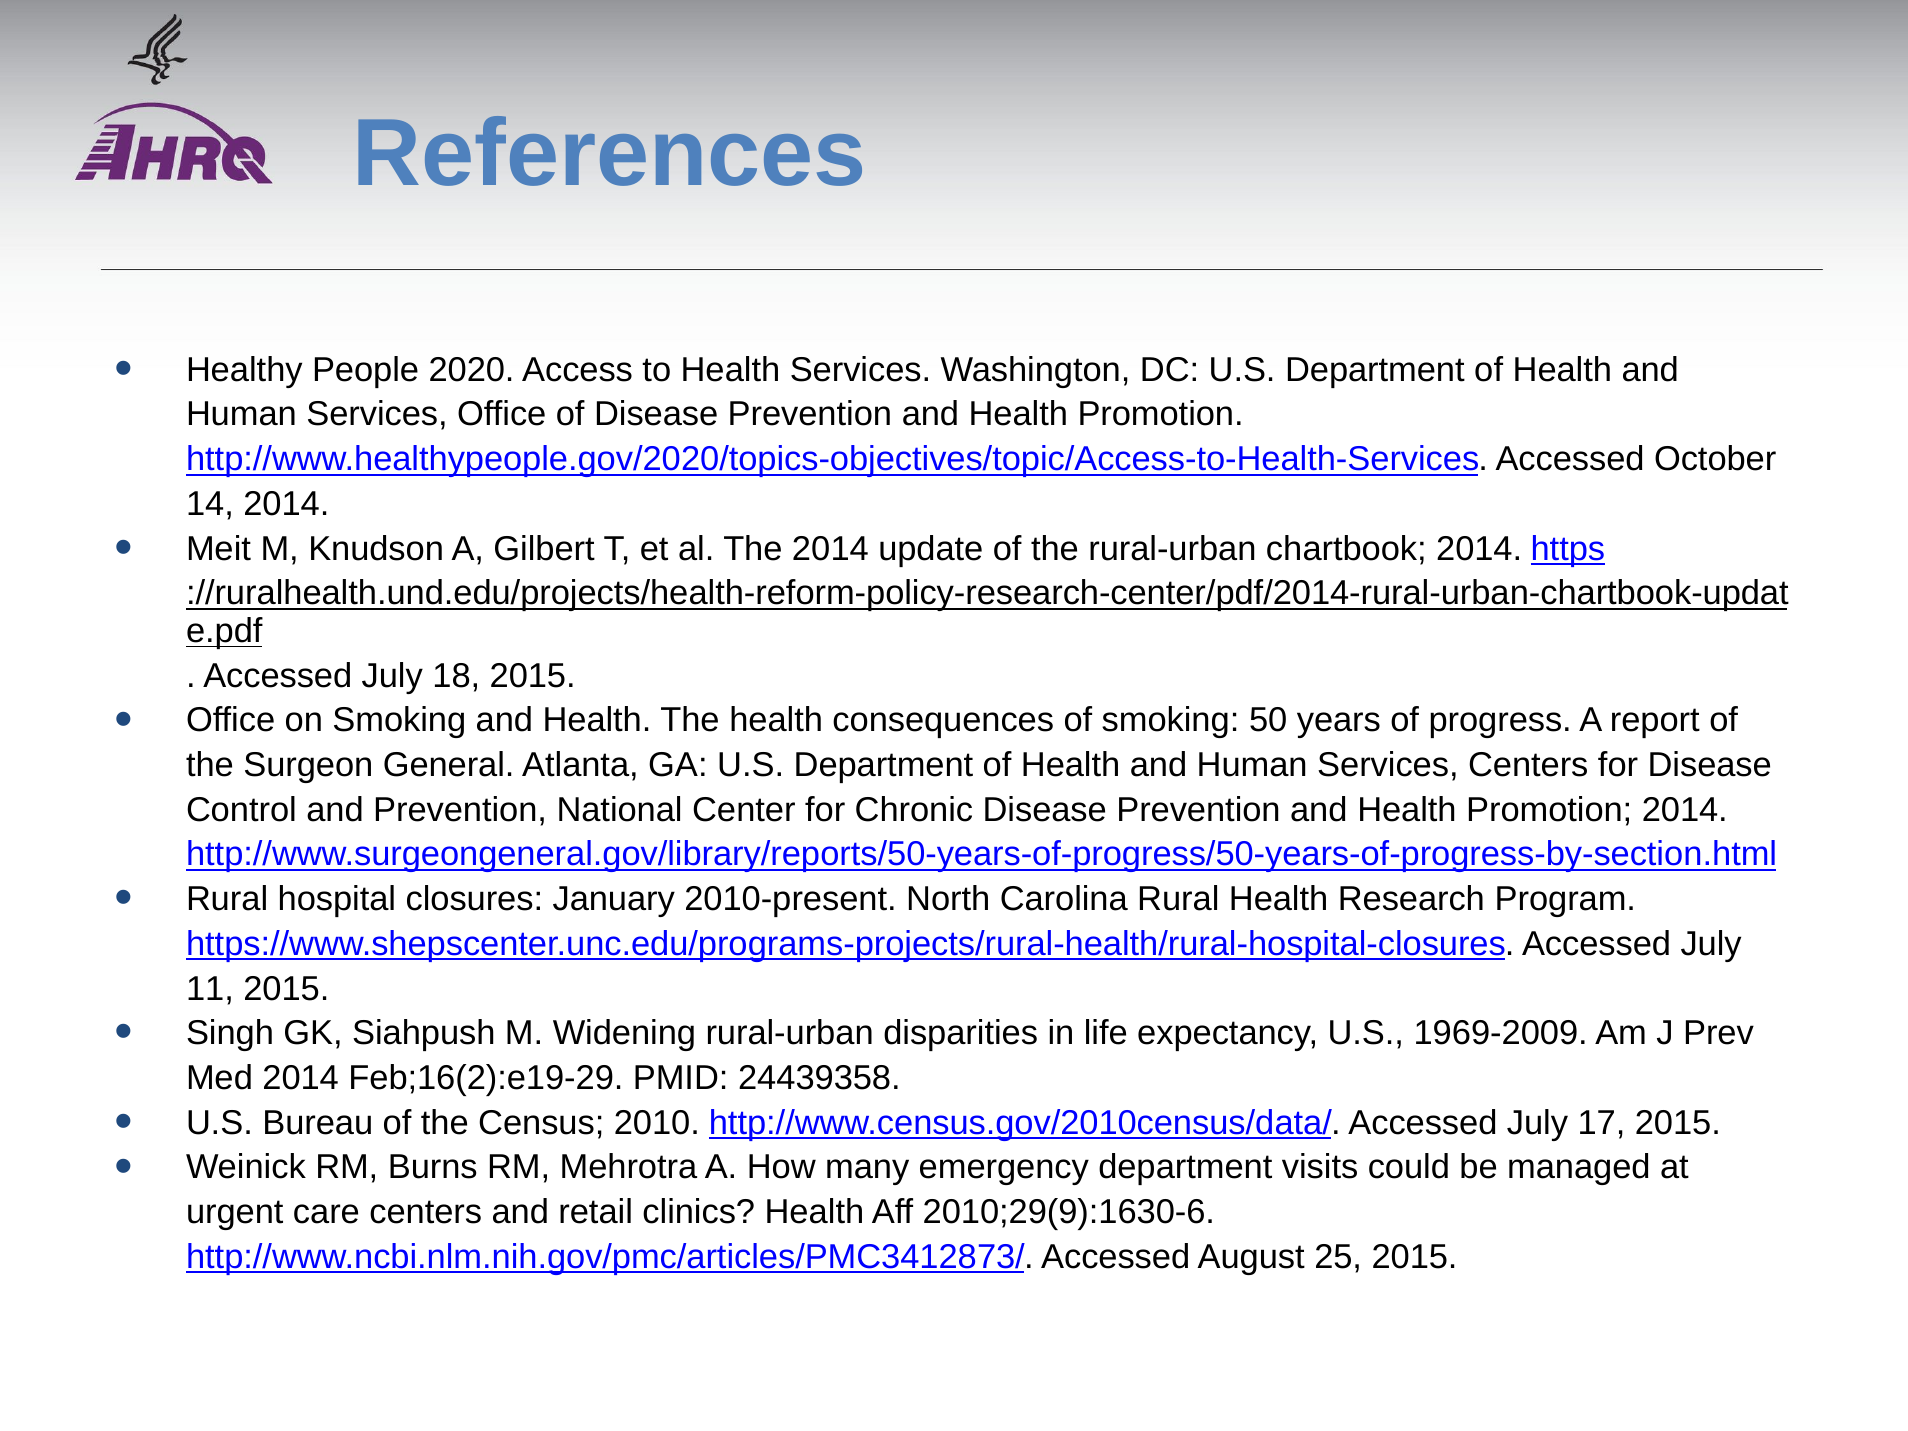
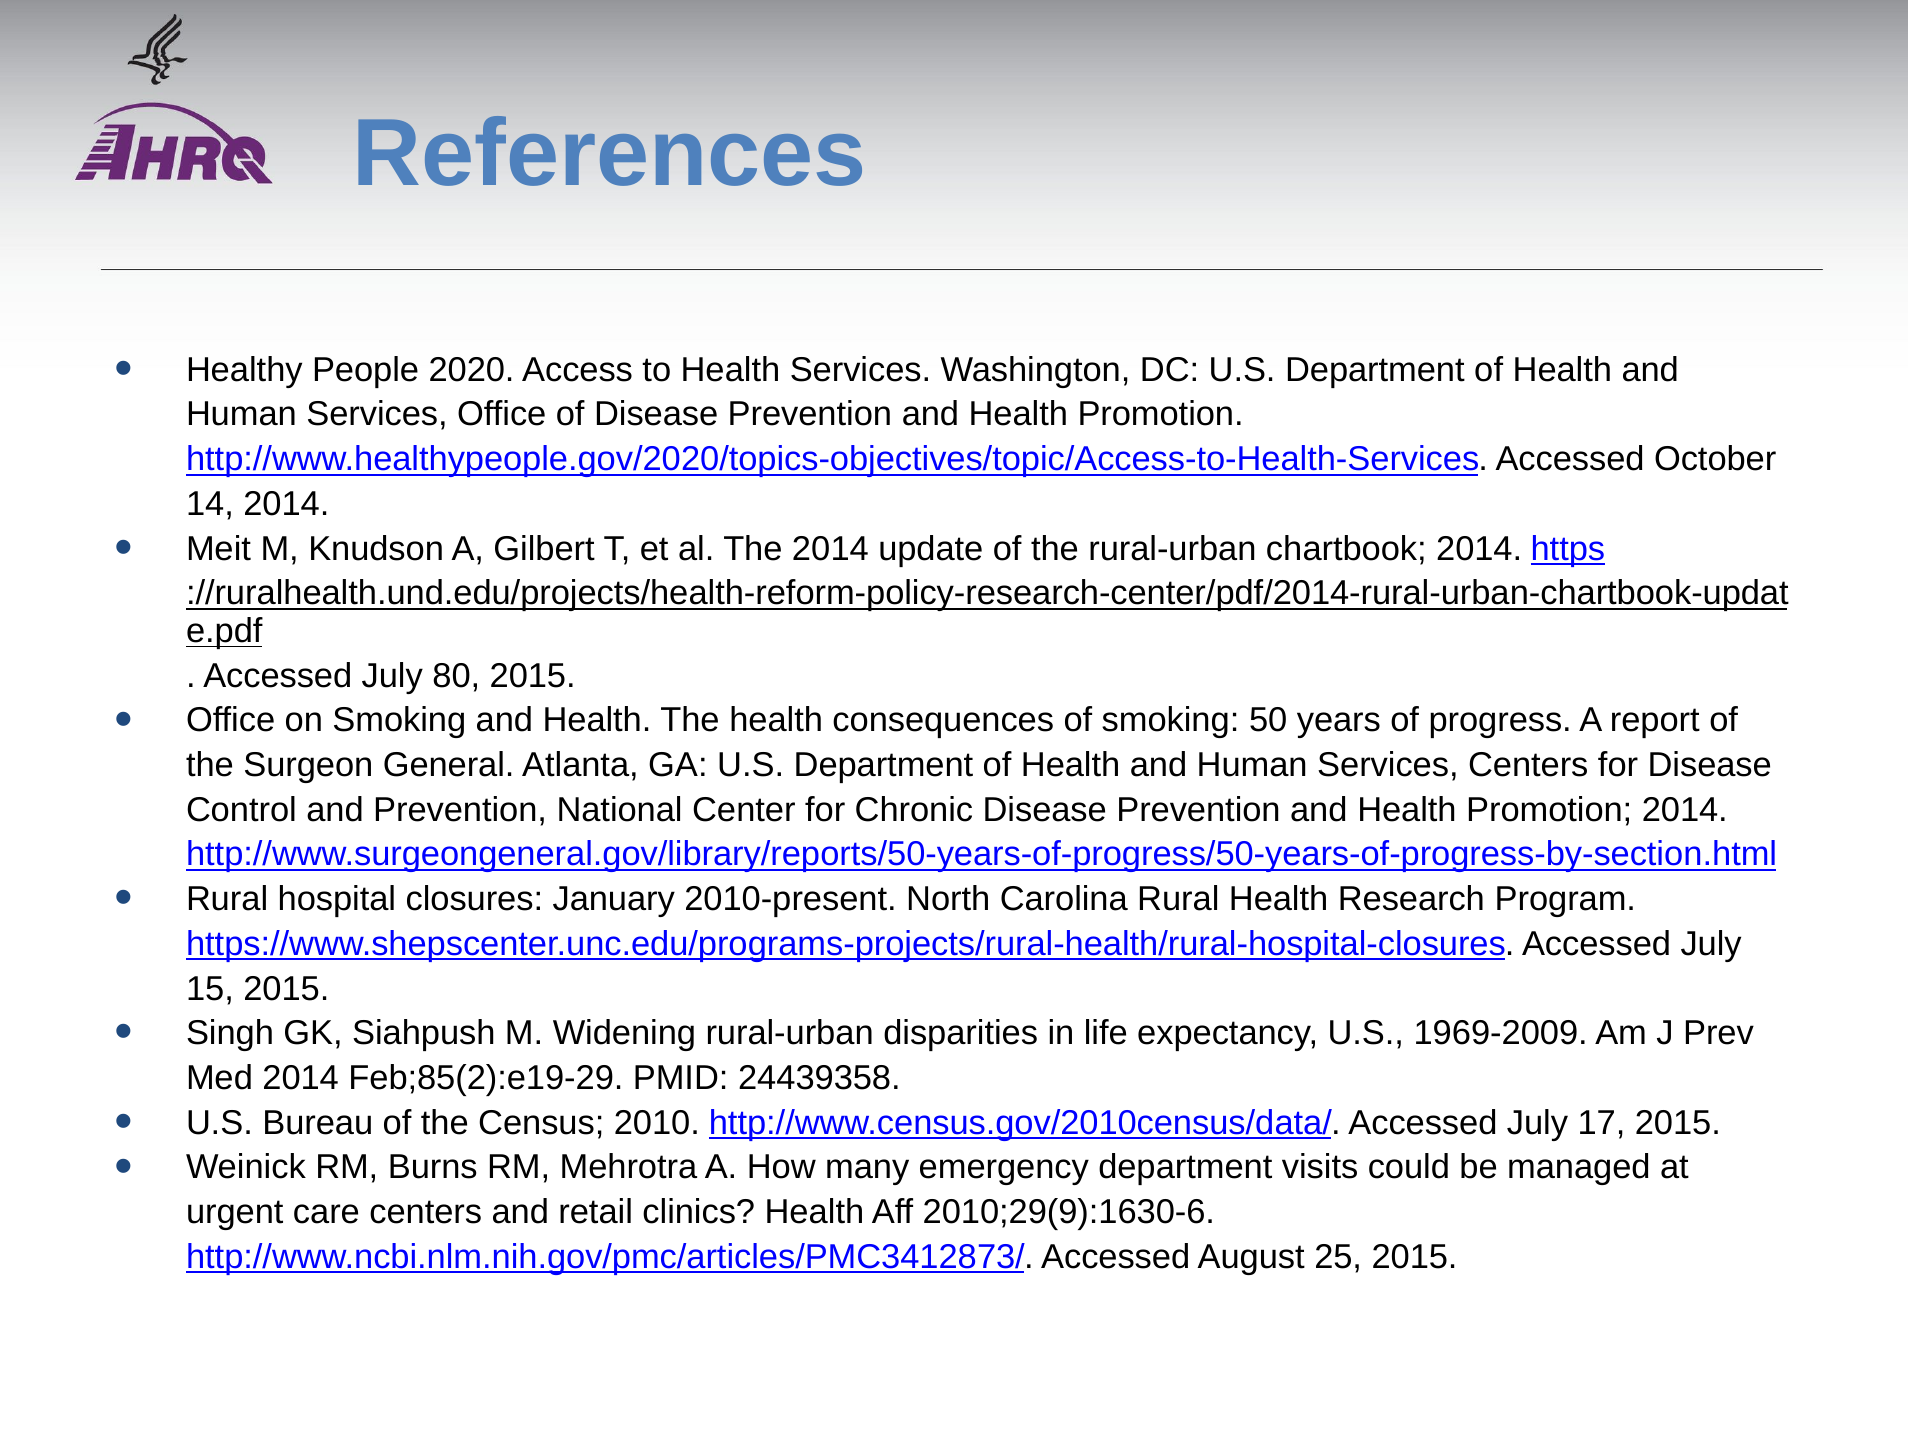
18: 18 -> 80
11: 11 -> 15
Feb;16(2):e19-29: Feb;16(2):e19-29 -> Feb;85(2):e19-29
